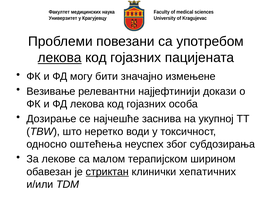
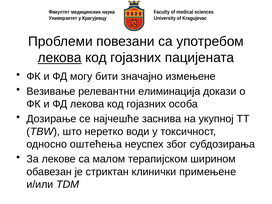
најјефтинији: најјефтинији -> елиминација
стриктан underline: present -> none
хепатичних: хепатичних -> примењене
